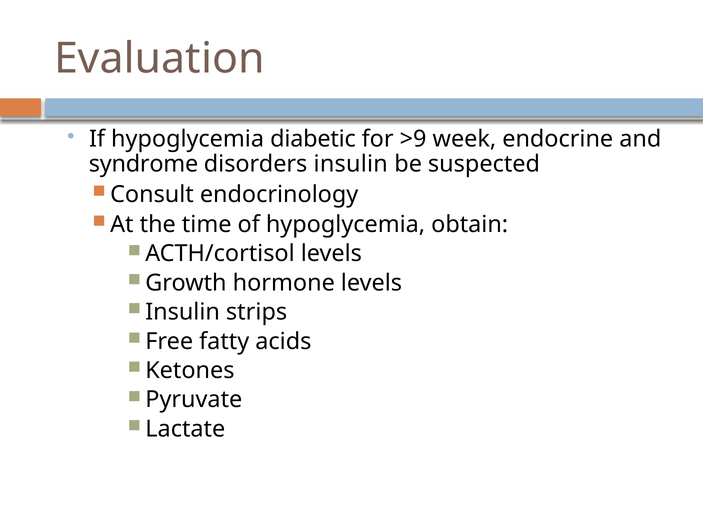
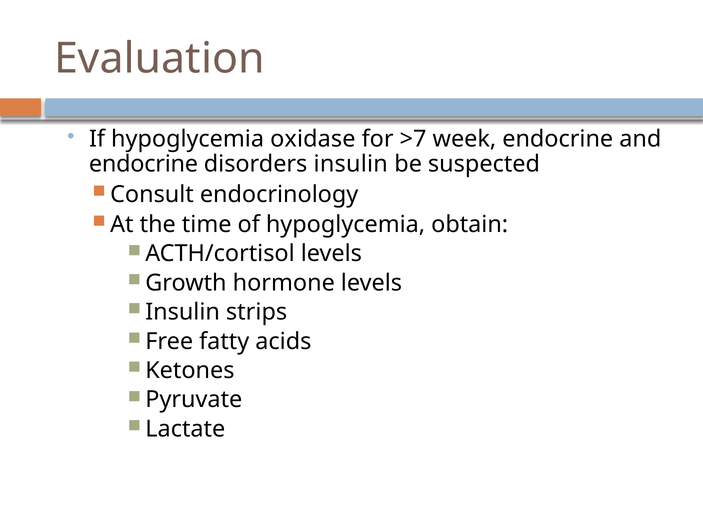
diabetic: diabetic -> oxidase
>9: >9 -> >7
syndrome at (144, 164): syndrome -> endocrine
